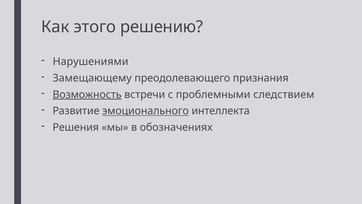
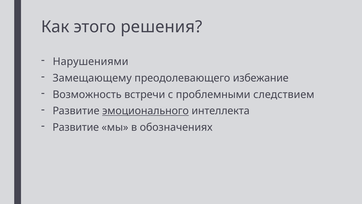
решению: решению -> решения
признания: признания -> избежание
Возможность underline: present -> none
Решения at (76, 127): Решения -> Развитие
